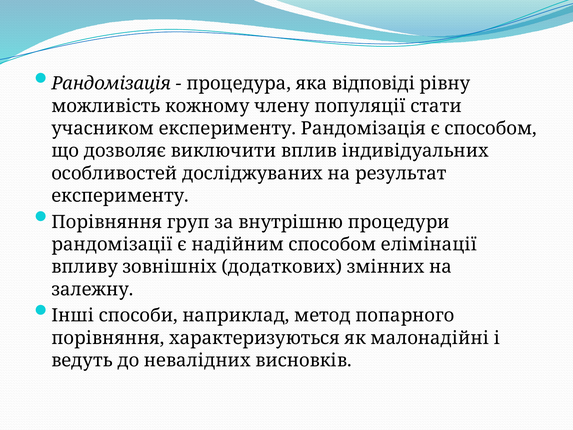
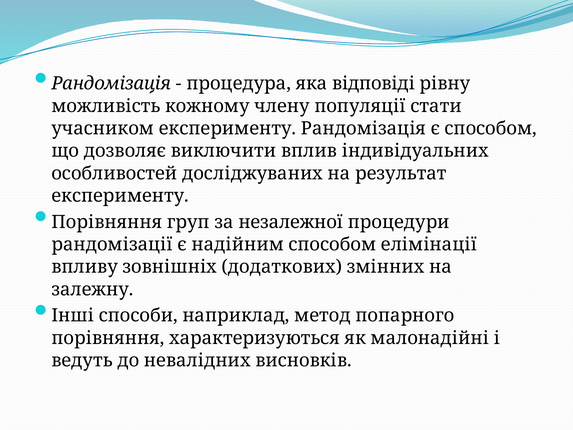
внутрішню: внутрішню -> незалежної
